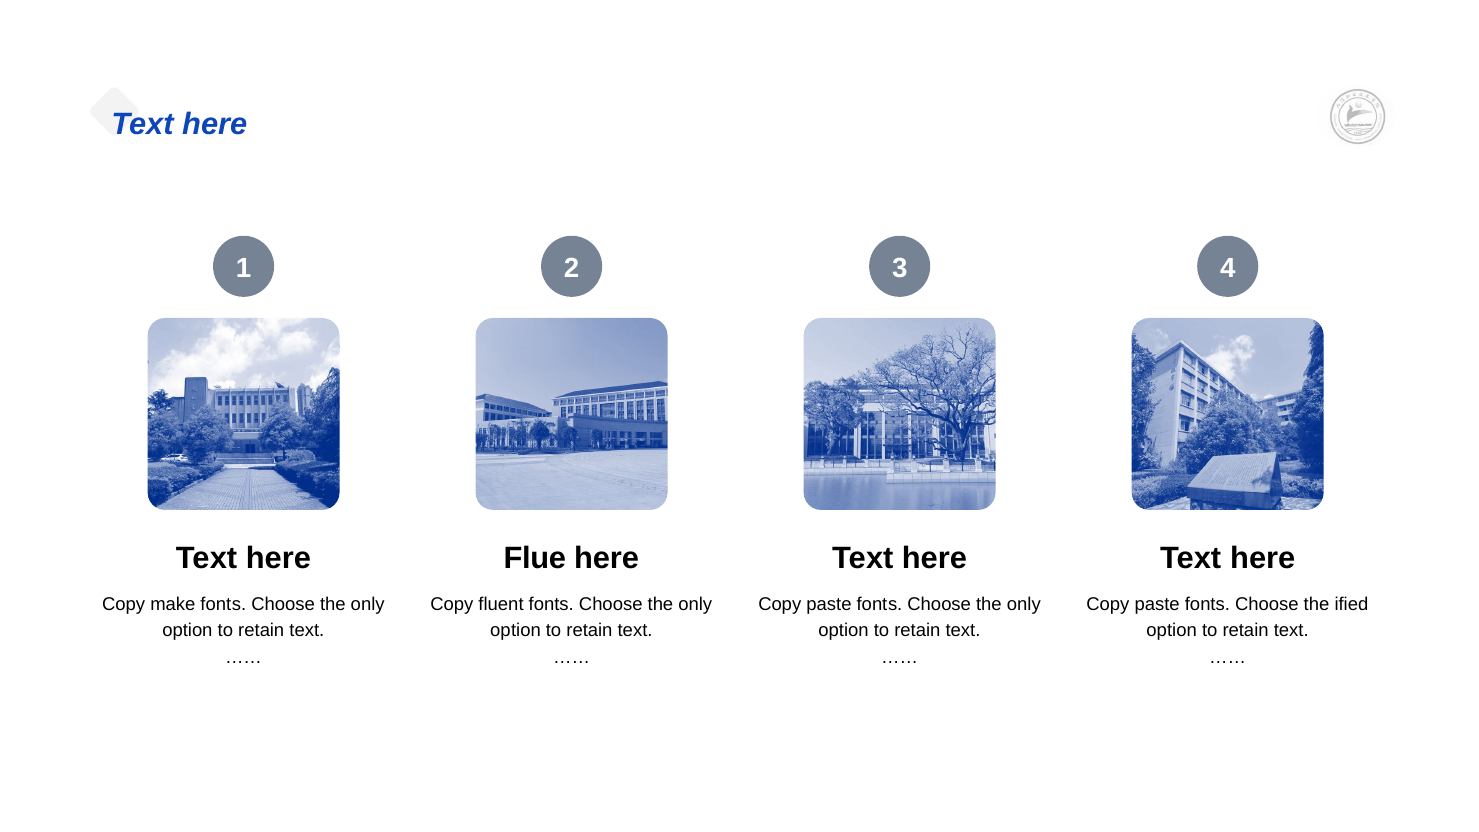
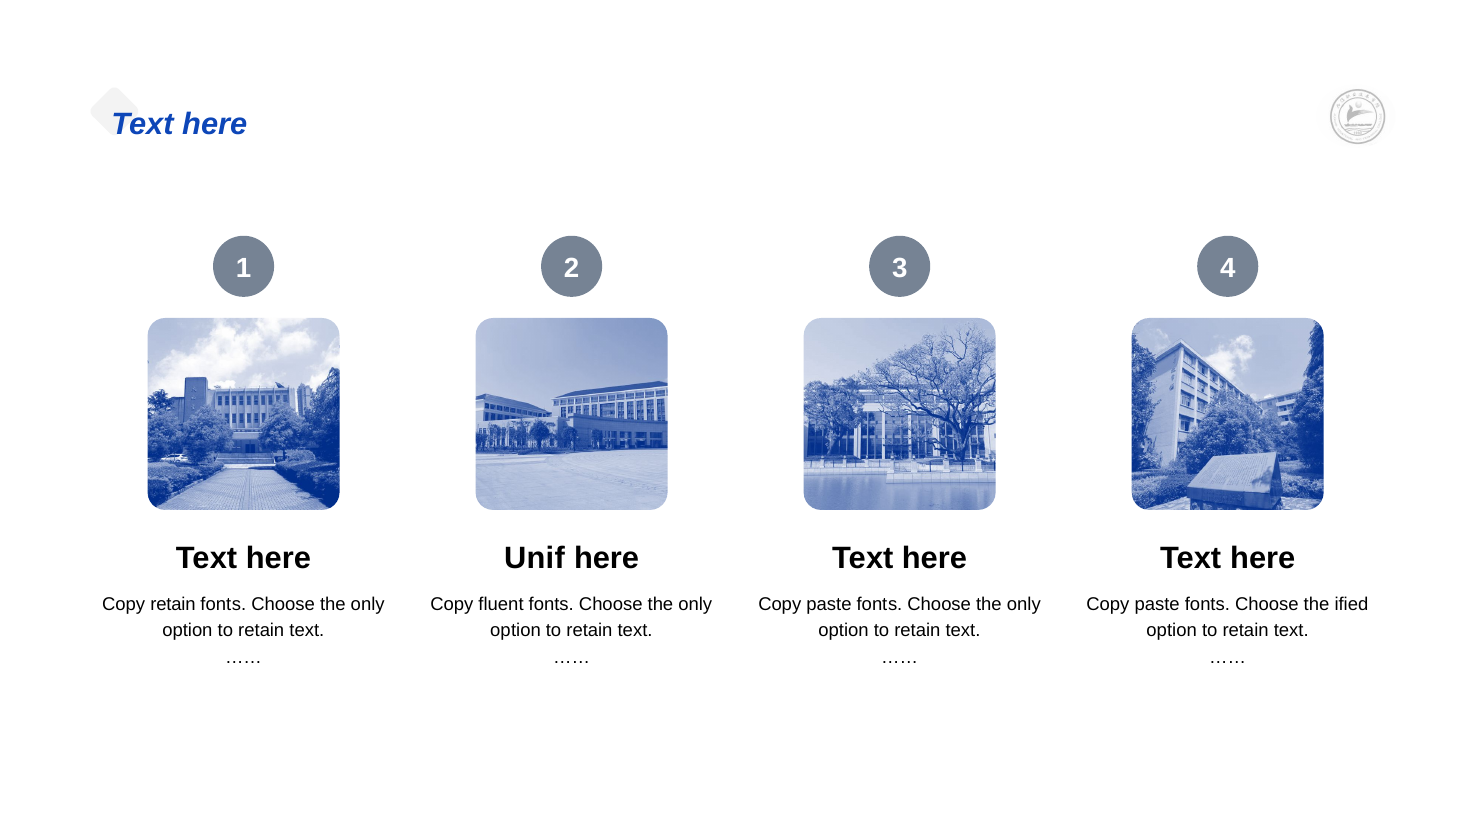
Flue: Flue -> Unif
Copy make: make -> retain
